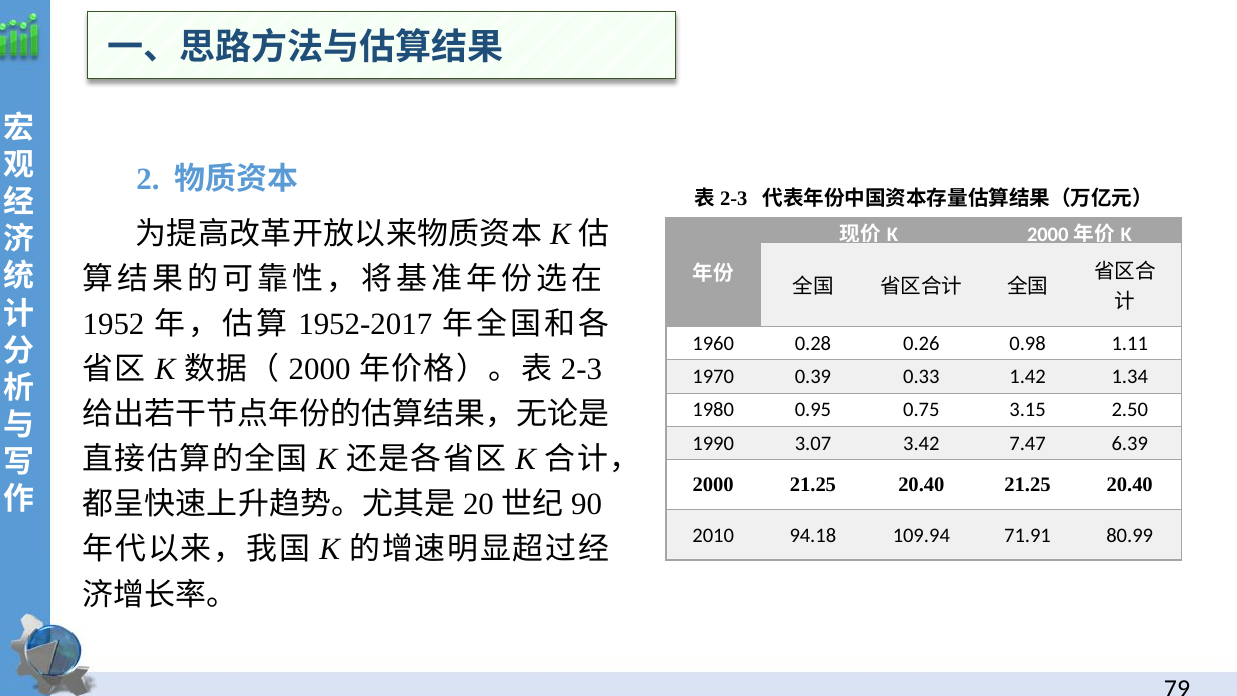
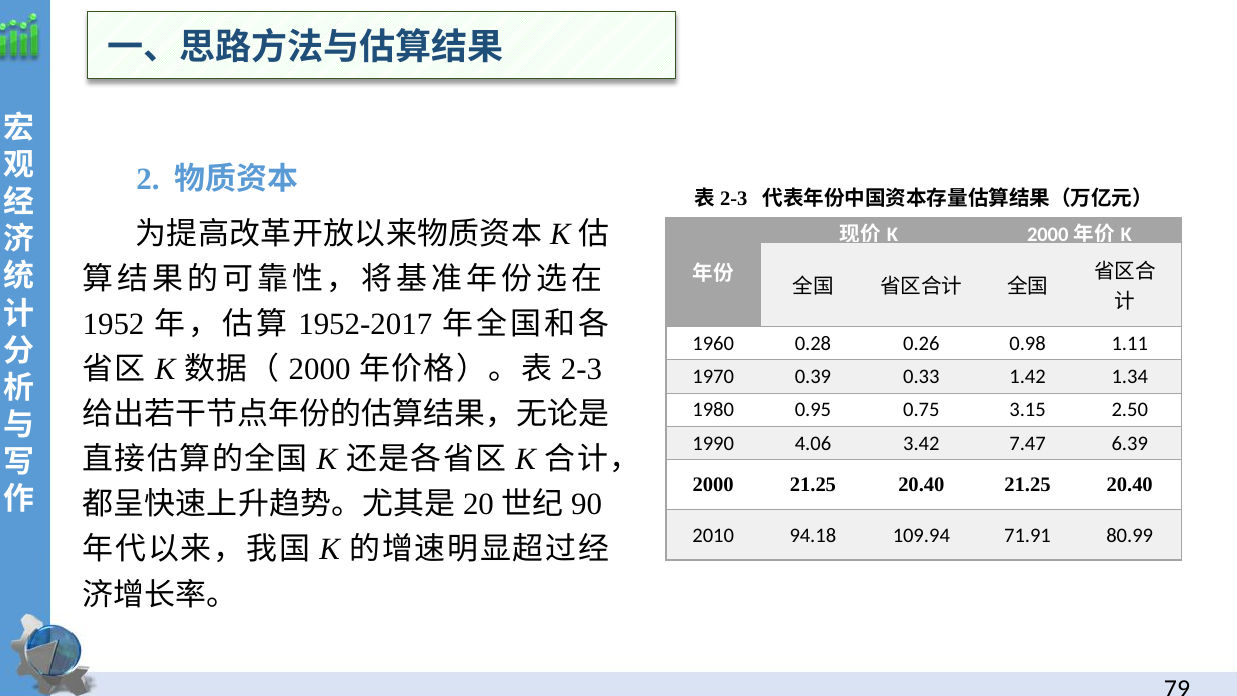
3.07: 3.07 -> 4.06
